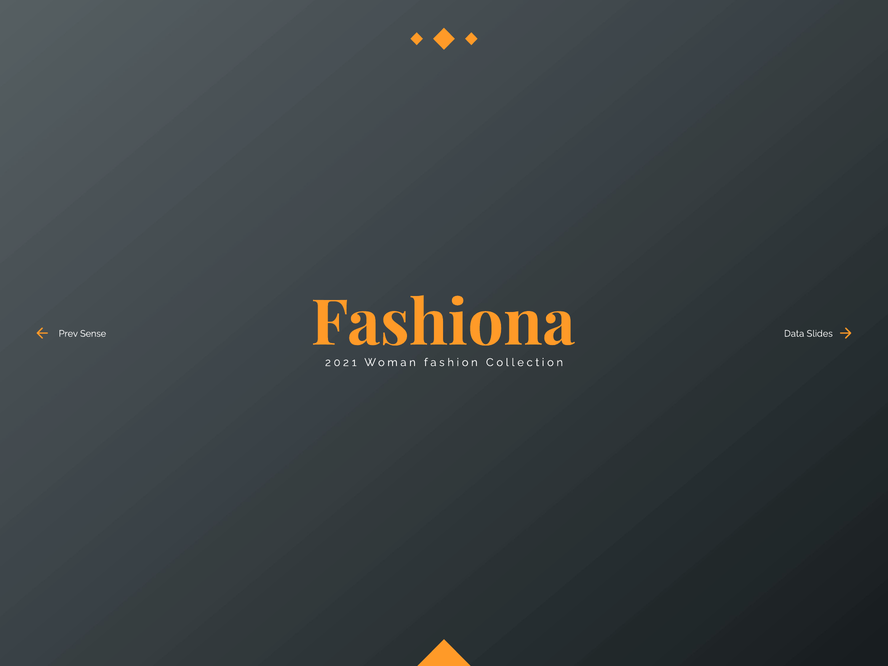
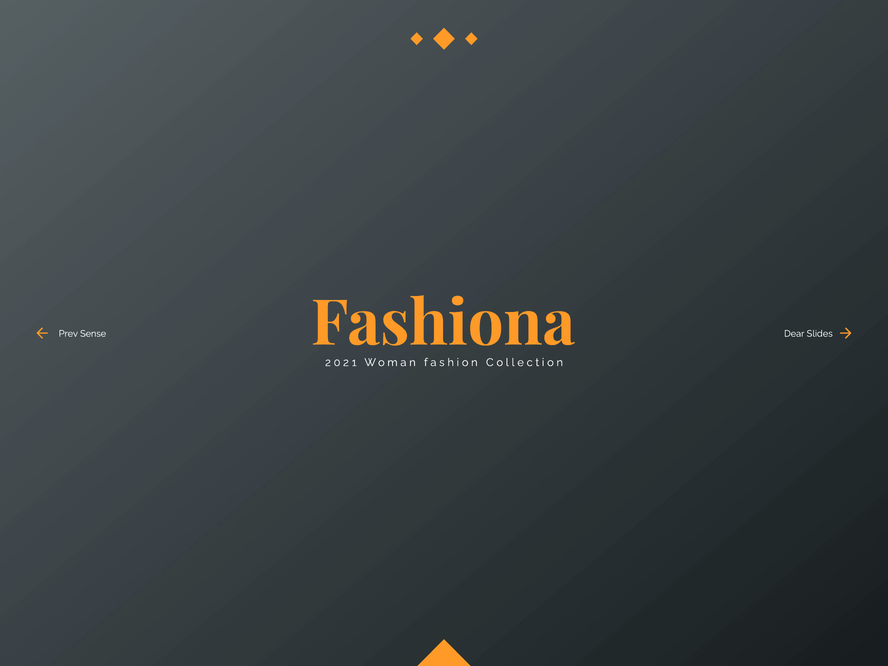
Data: Data -> Dear
